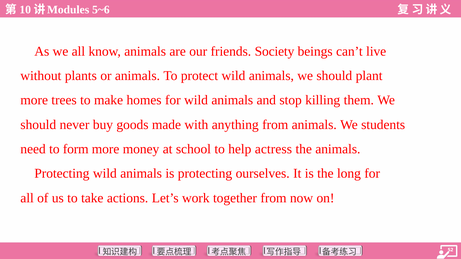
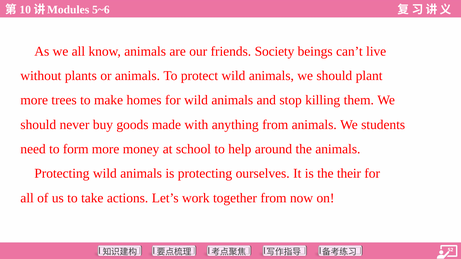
actress: actress -> around
long: long -> their
